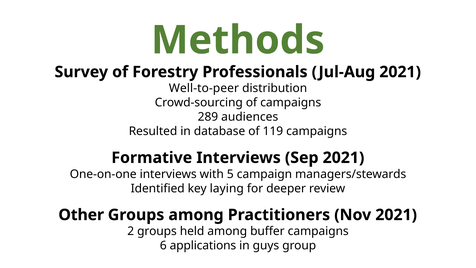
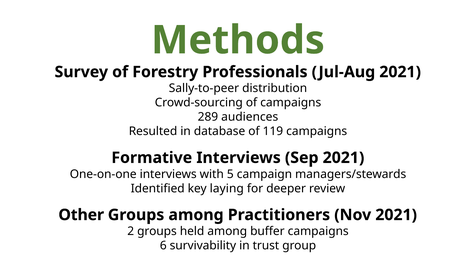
Well-to-peer: Well-to-peer -> Sally-to-peer
applications: applications -> survivability
guys: guys -> trust
